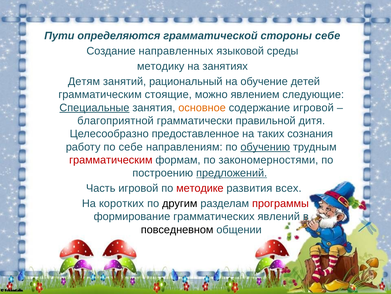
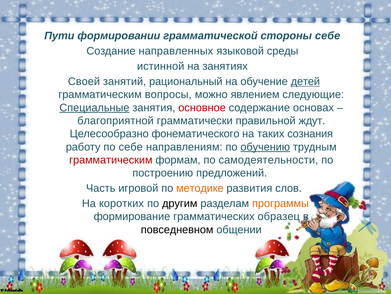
определяются: определяются -> формировании
методику: методику -> истинной
Детям: Детям -> Своей
детей underline: none -> present
стоящие: стоящие -> вопросы
основное colour: orange -> red
содержание игровой: игровой -> основах
дитя: дитя -> ждут
предоставленное: предоставленное -> фонематического
закономерностями: закономерностями -> самодеятельности
предложений underline: present -> none
методике colour: red -> orange
всех: всех -> слов
программы colour: red -> orange
явлений: явлений -> образец
